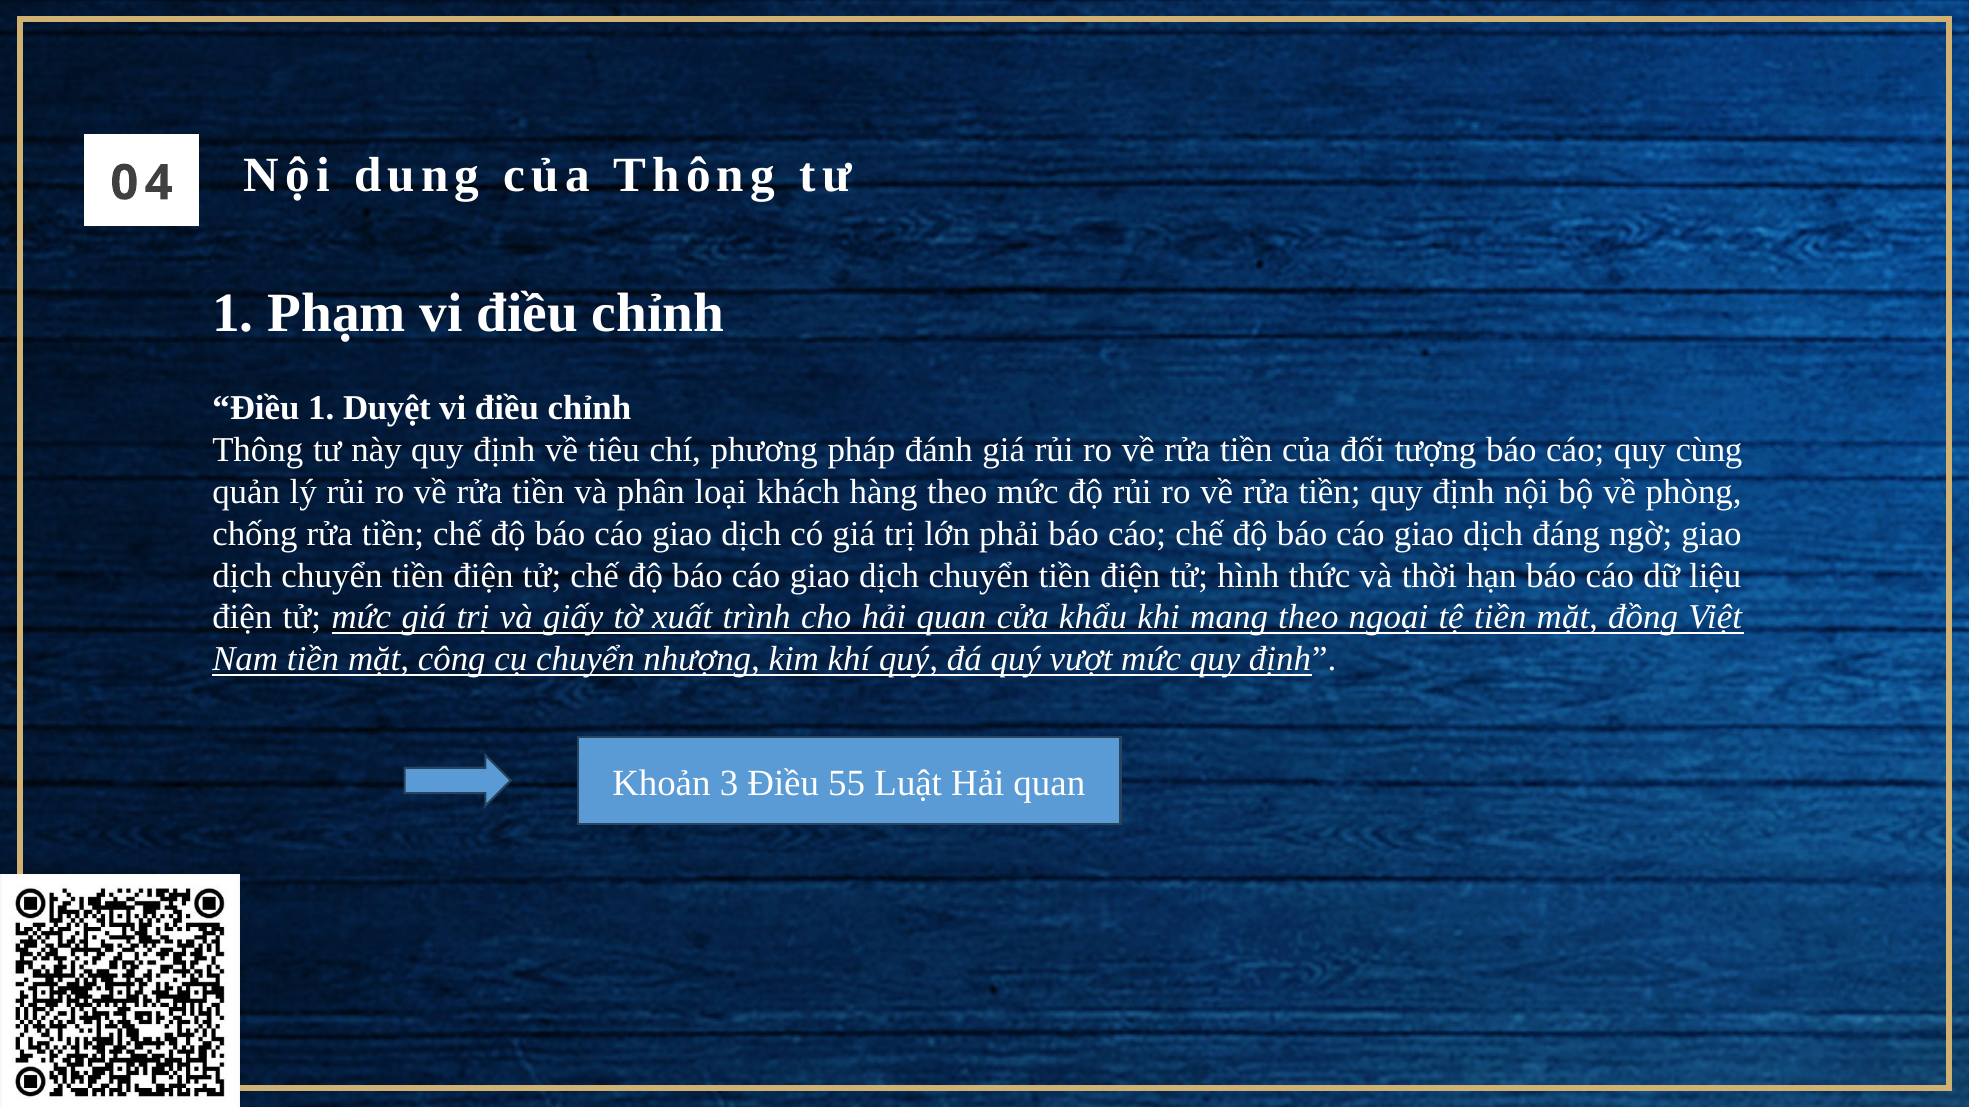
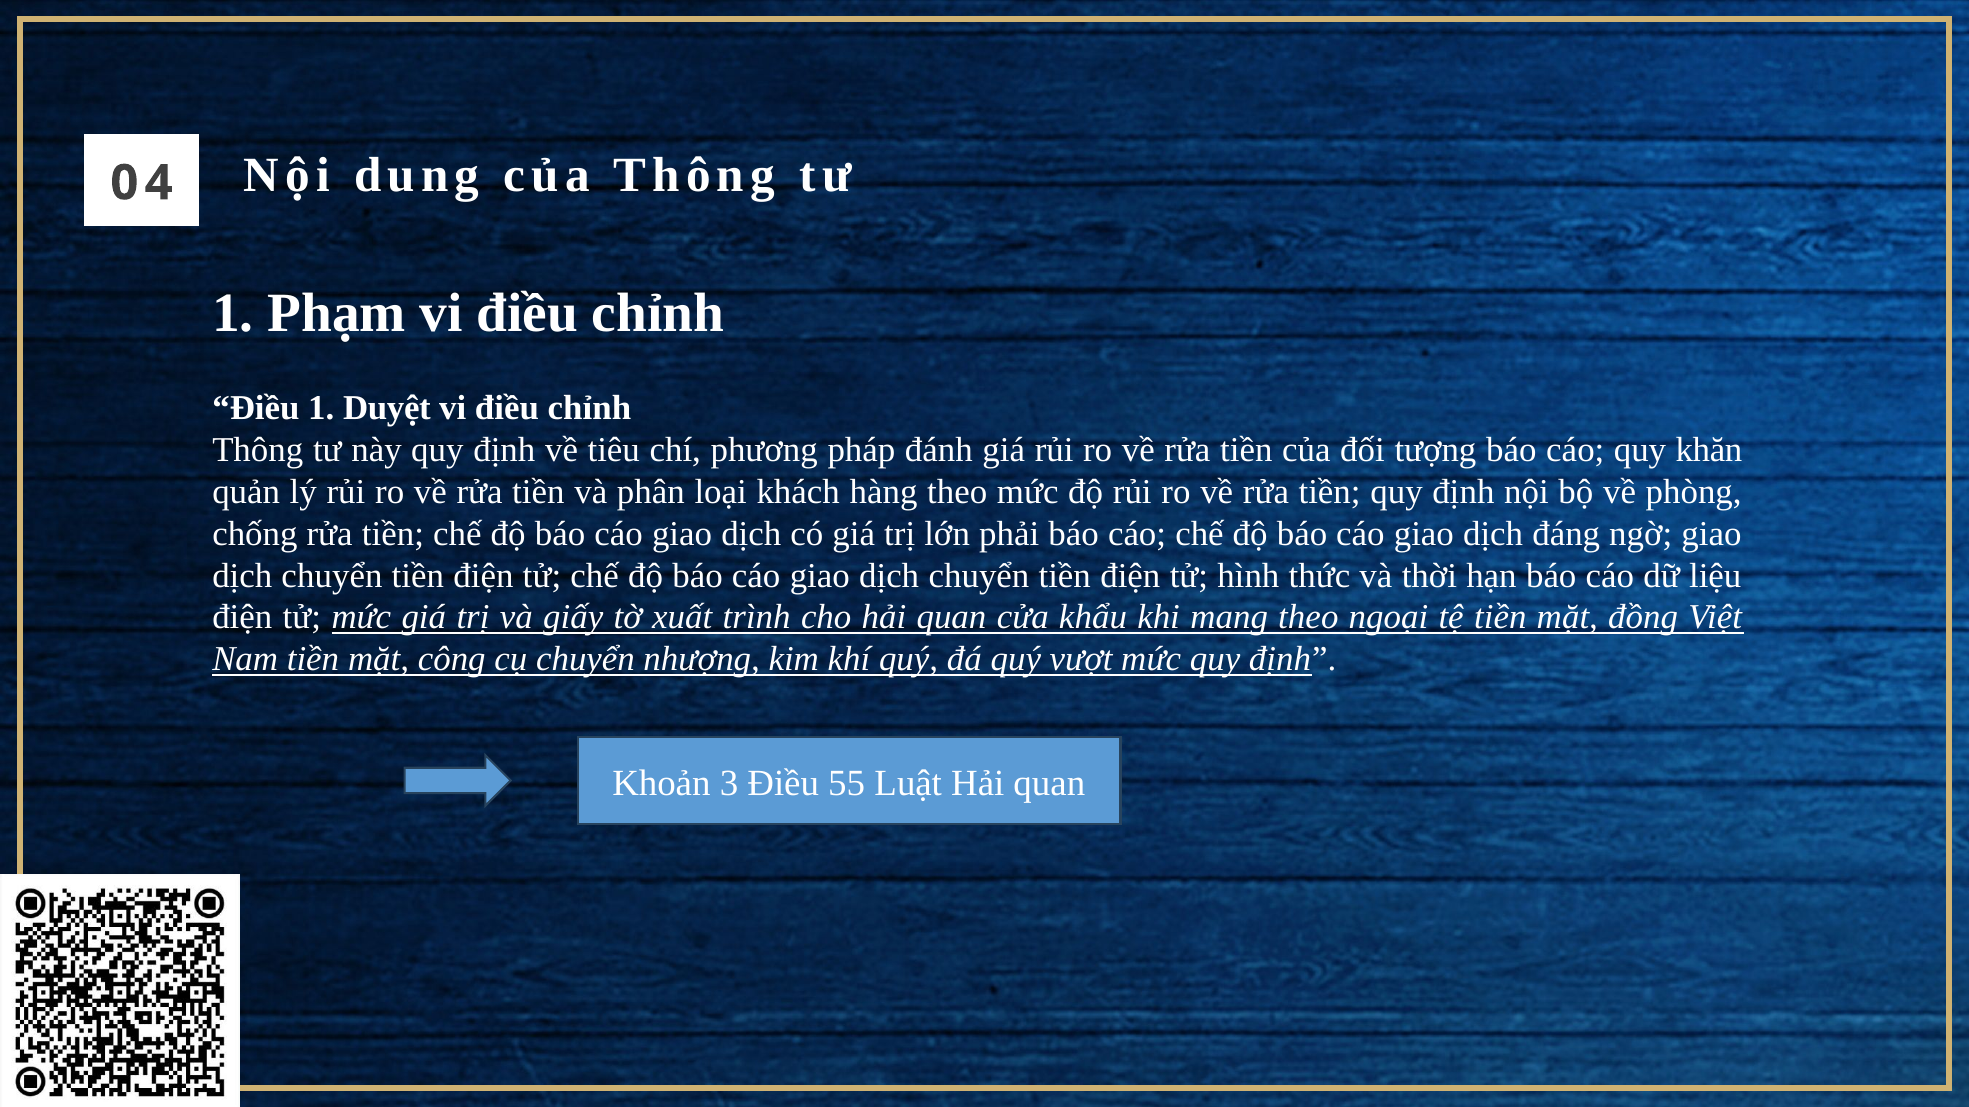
cùng: cùng -> khăn
